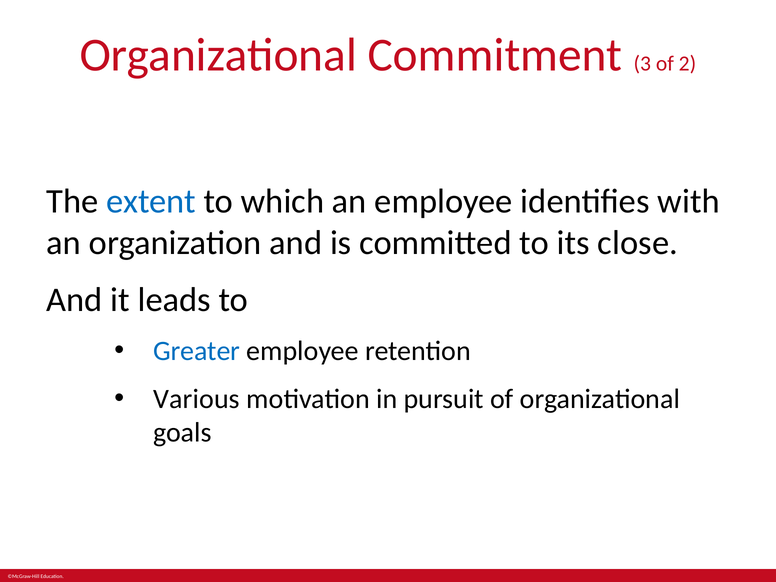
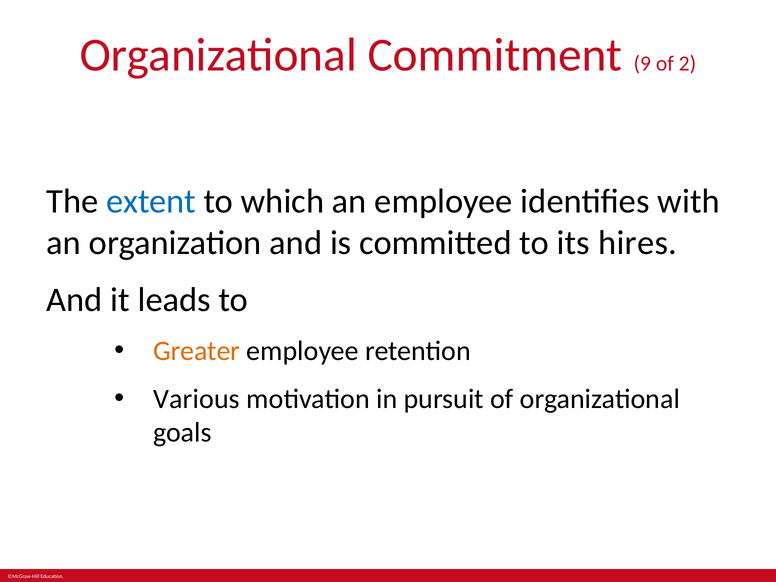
3: 3 -> 9
close: close -> hires
Greater colour: blue -> orange
